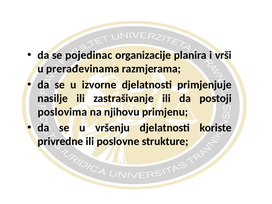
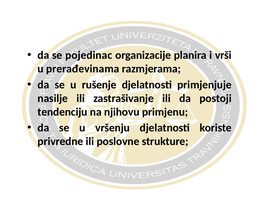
izvorne: izvorne -> rušenje
poslovima: poslovima -> tendenciju
